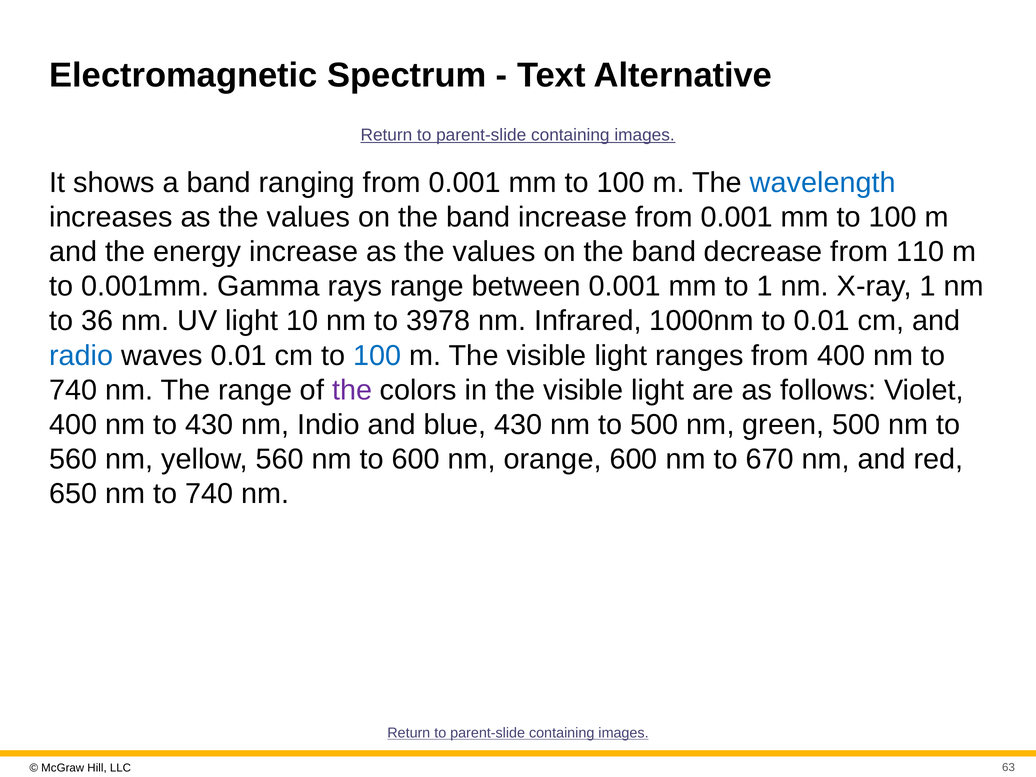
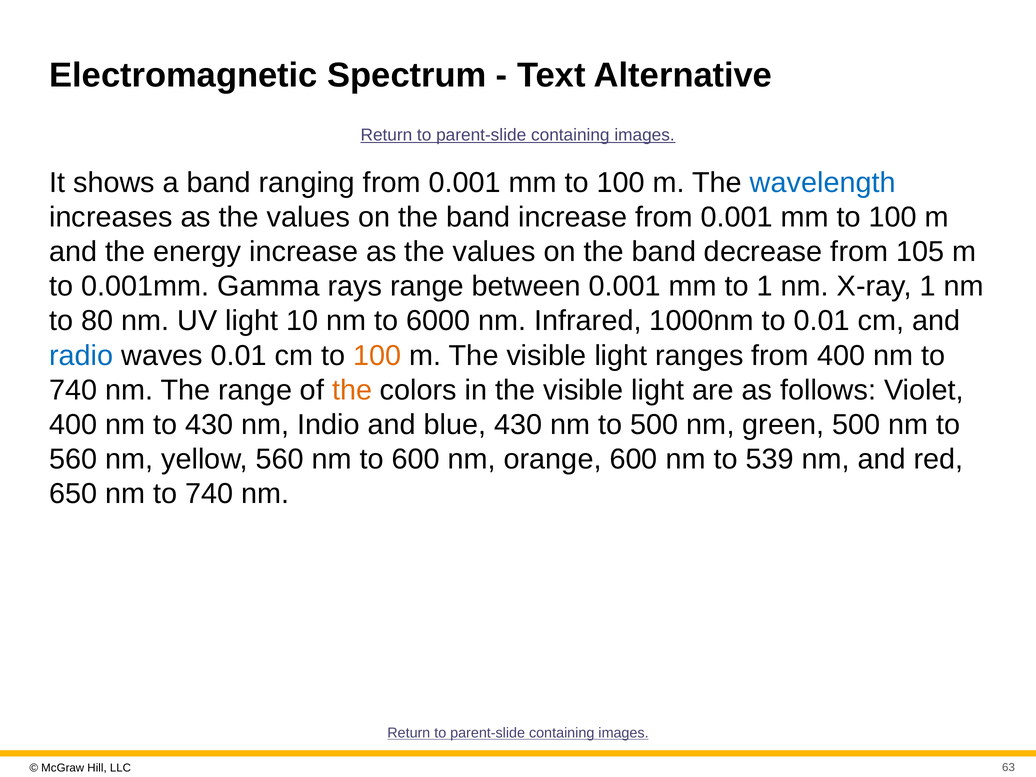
110: 110 -> 105
36: 36 -> 80
3978: 3978 -> 6000
100 at (377, 356) colour: blue -> orange
the at (352, 390) colour: purple -> orange
670: 670 -> 539
